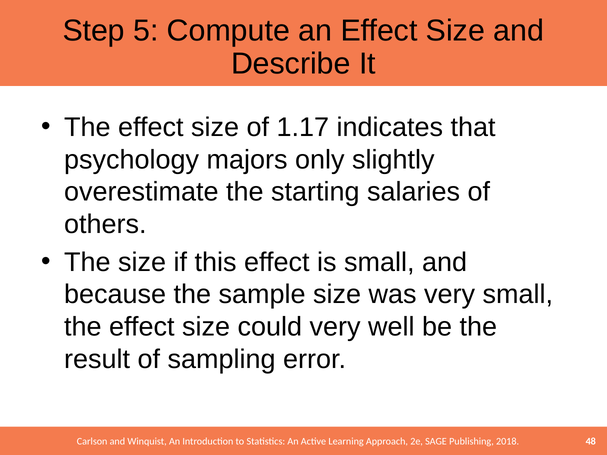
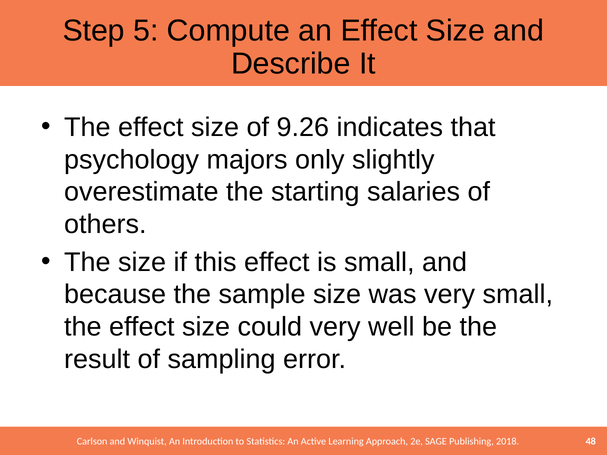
1.17: 1.17 -> 9.26
